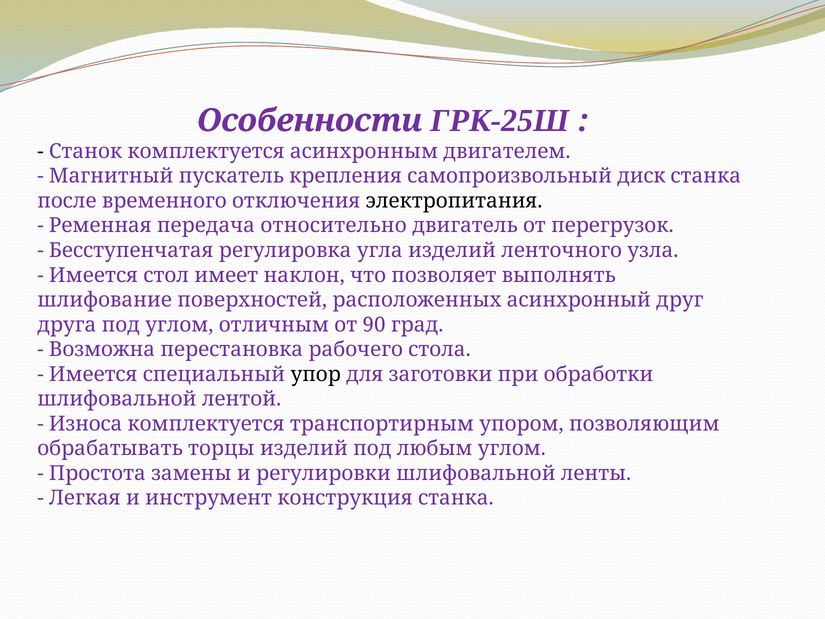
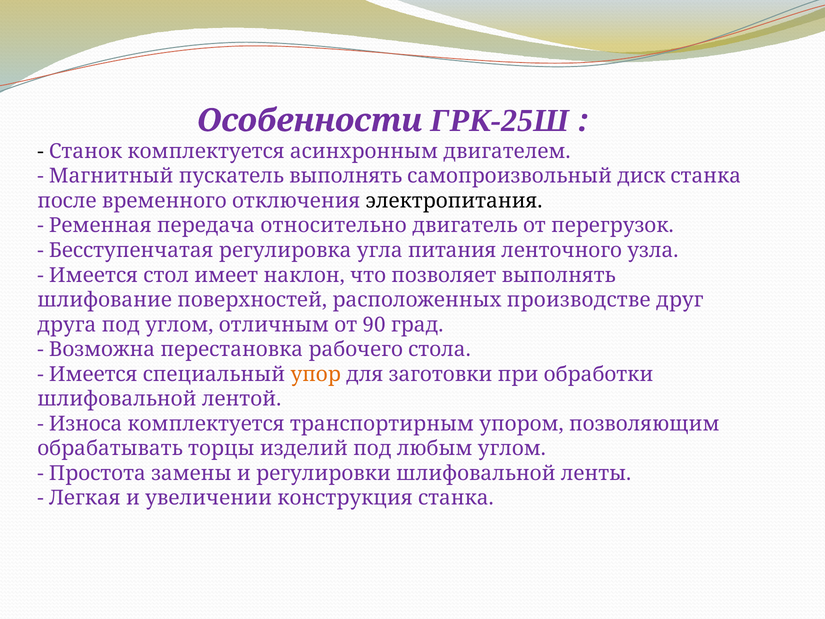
пускатель крепления: крепления -> выполнять
угла изделий: изделий -> питания
асинхронный: асинхронный -> производстве
упор colour: black -> orange
инструмент: инструмент -> увеличении
